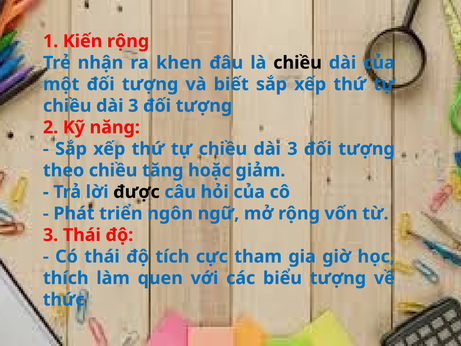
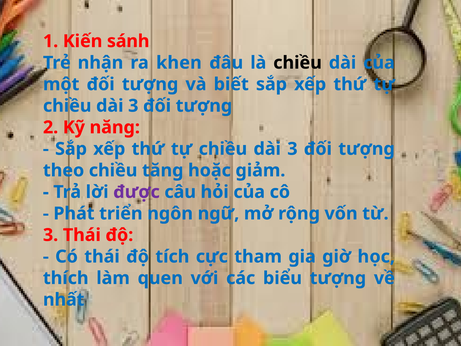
Kiến rộng: rộng -> sánh
được colour: black -> purple
thức: thức -> nhất
